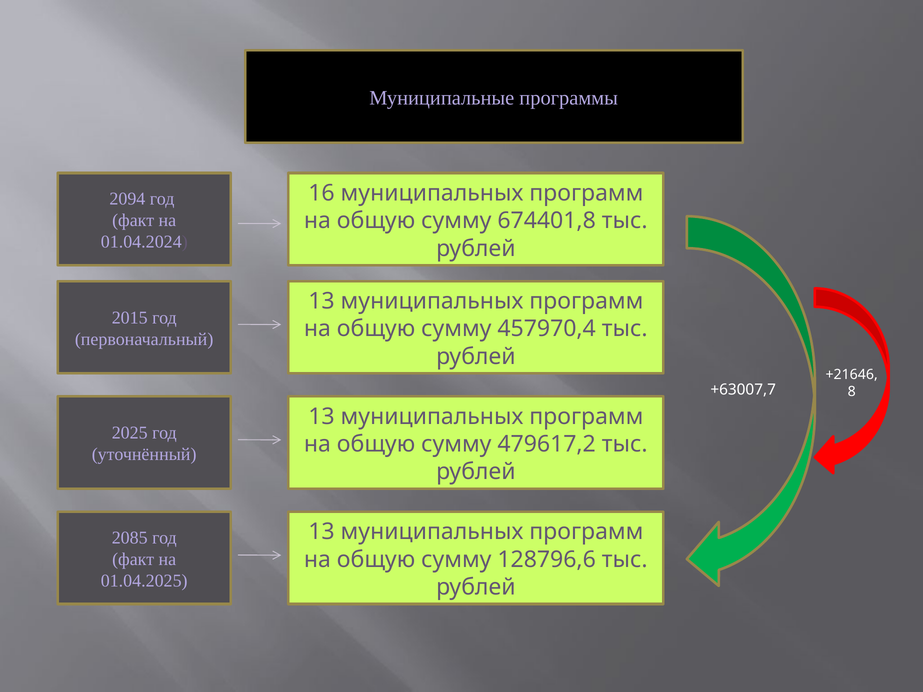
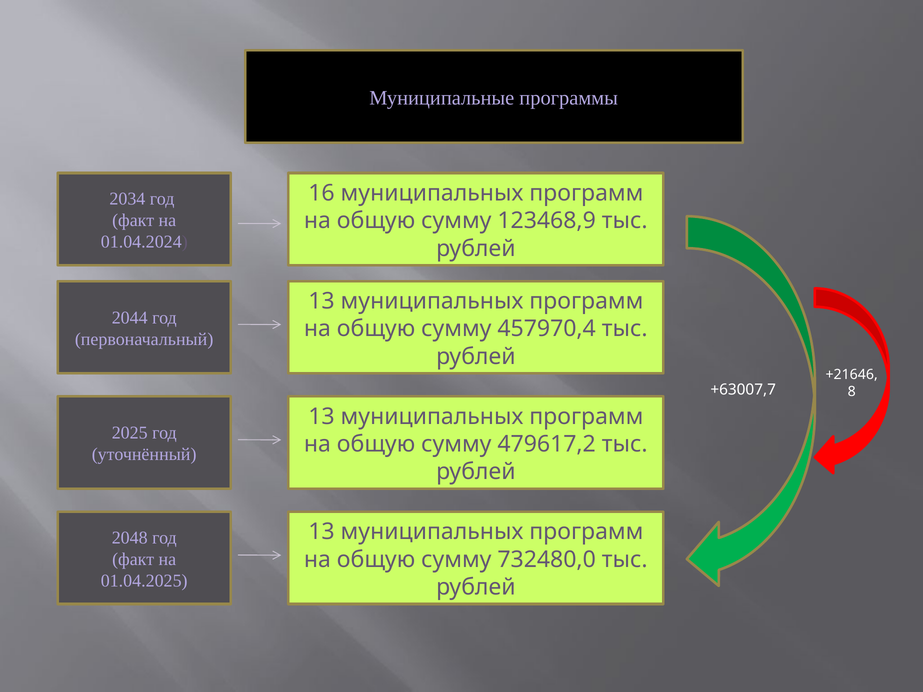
2094: 2094 -> 2034
674401,8: 674401,8 -> 123468,9
2015: 2015 -> 2044
2085: 2085 -> 2048
128796,6: 128796,6 -> 732480,0
